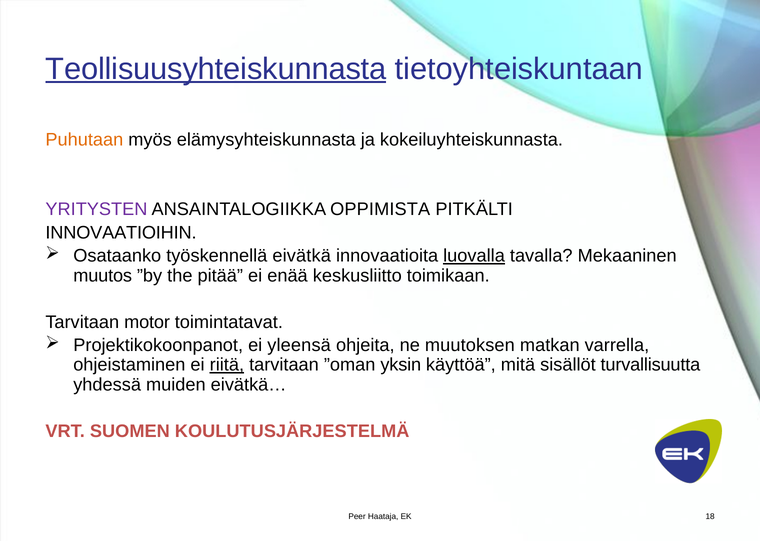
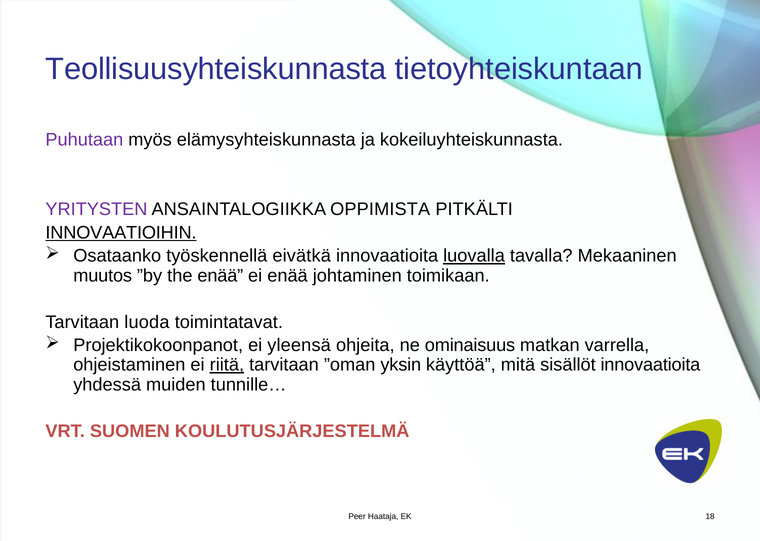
Teollisuusyhteiskunnasta underline: present -> none
Puhutaan colour: orange -> purple
INNOVAATIOIHIN underline: none -> present
the pitää: pitää -> enää
keskusliitto: keskusliitto -> johtaminen
motor: motor -> luoda
muutoksen: muutoksen -> ominaisuus
sisällöt turvallisuutta: turvallisuutta -> innovaatioita
eivätkä…: eivätkä… -> tunnille…
